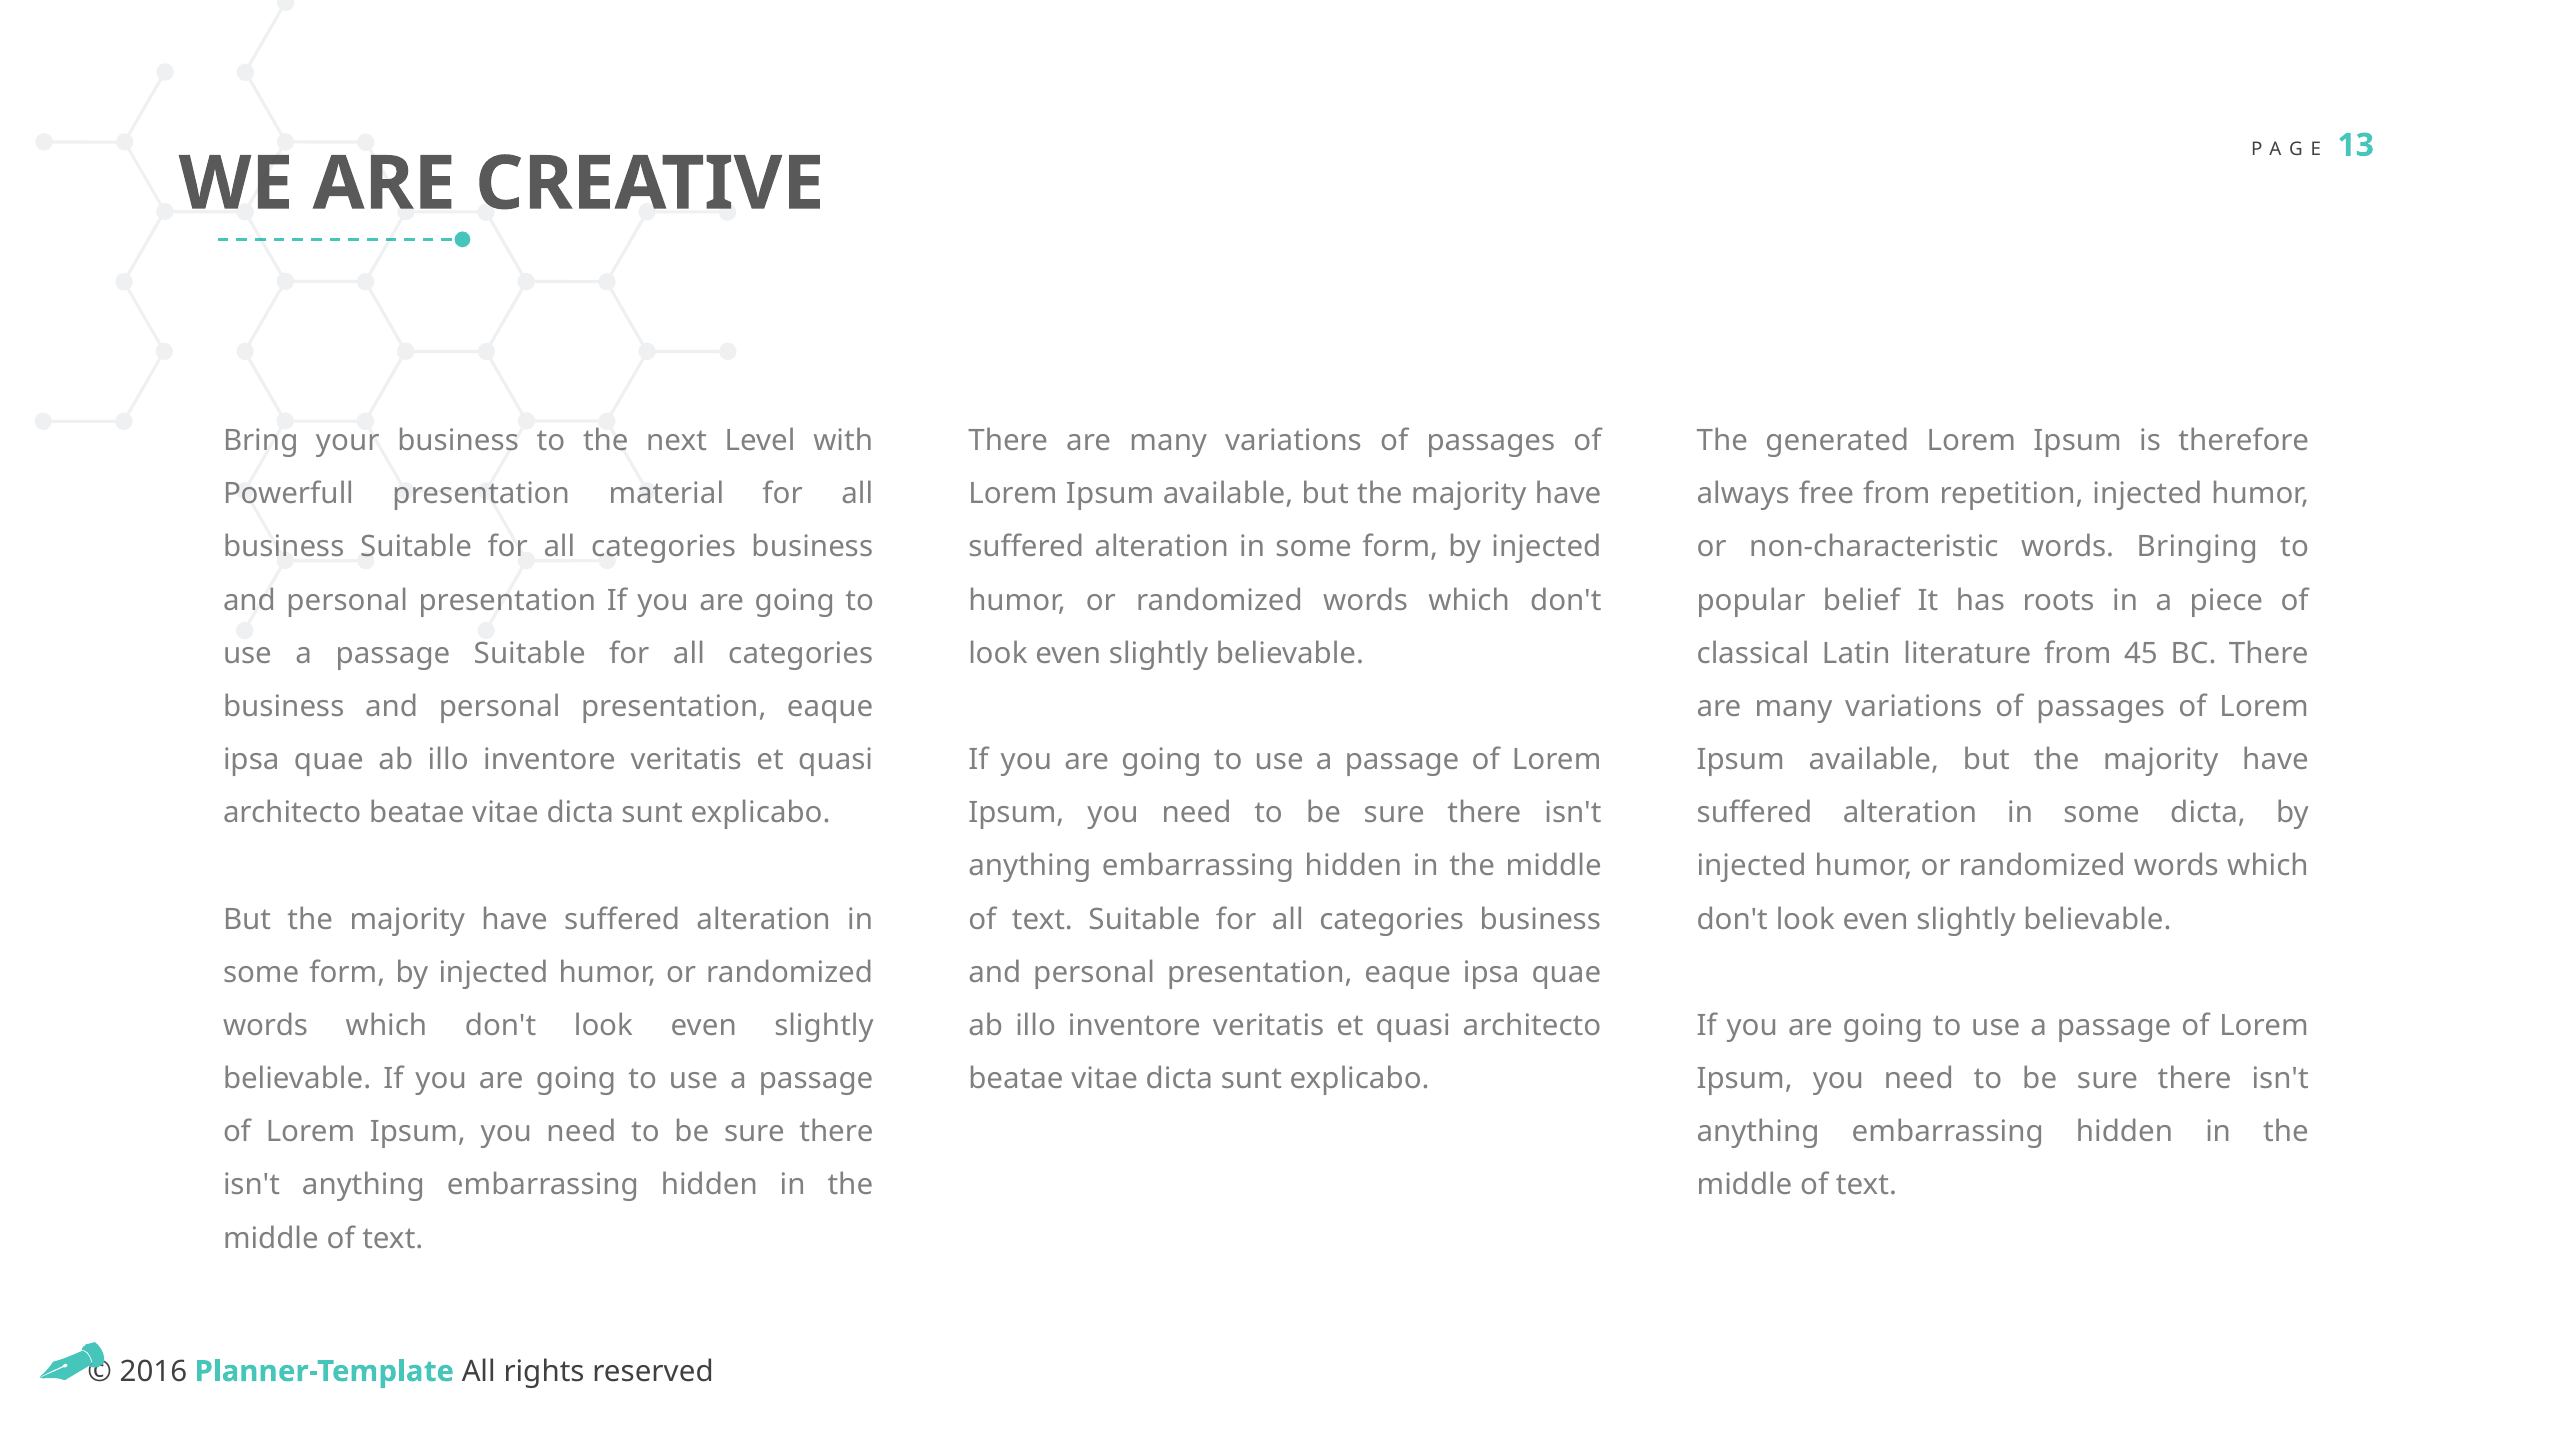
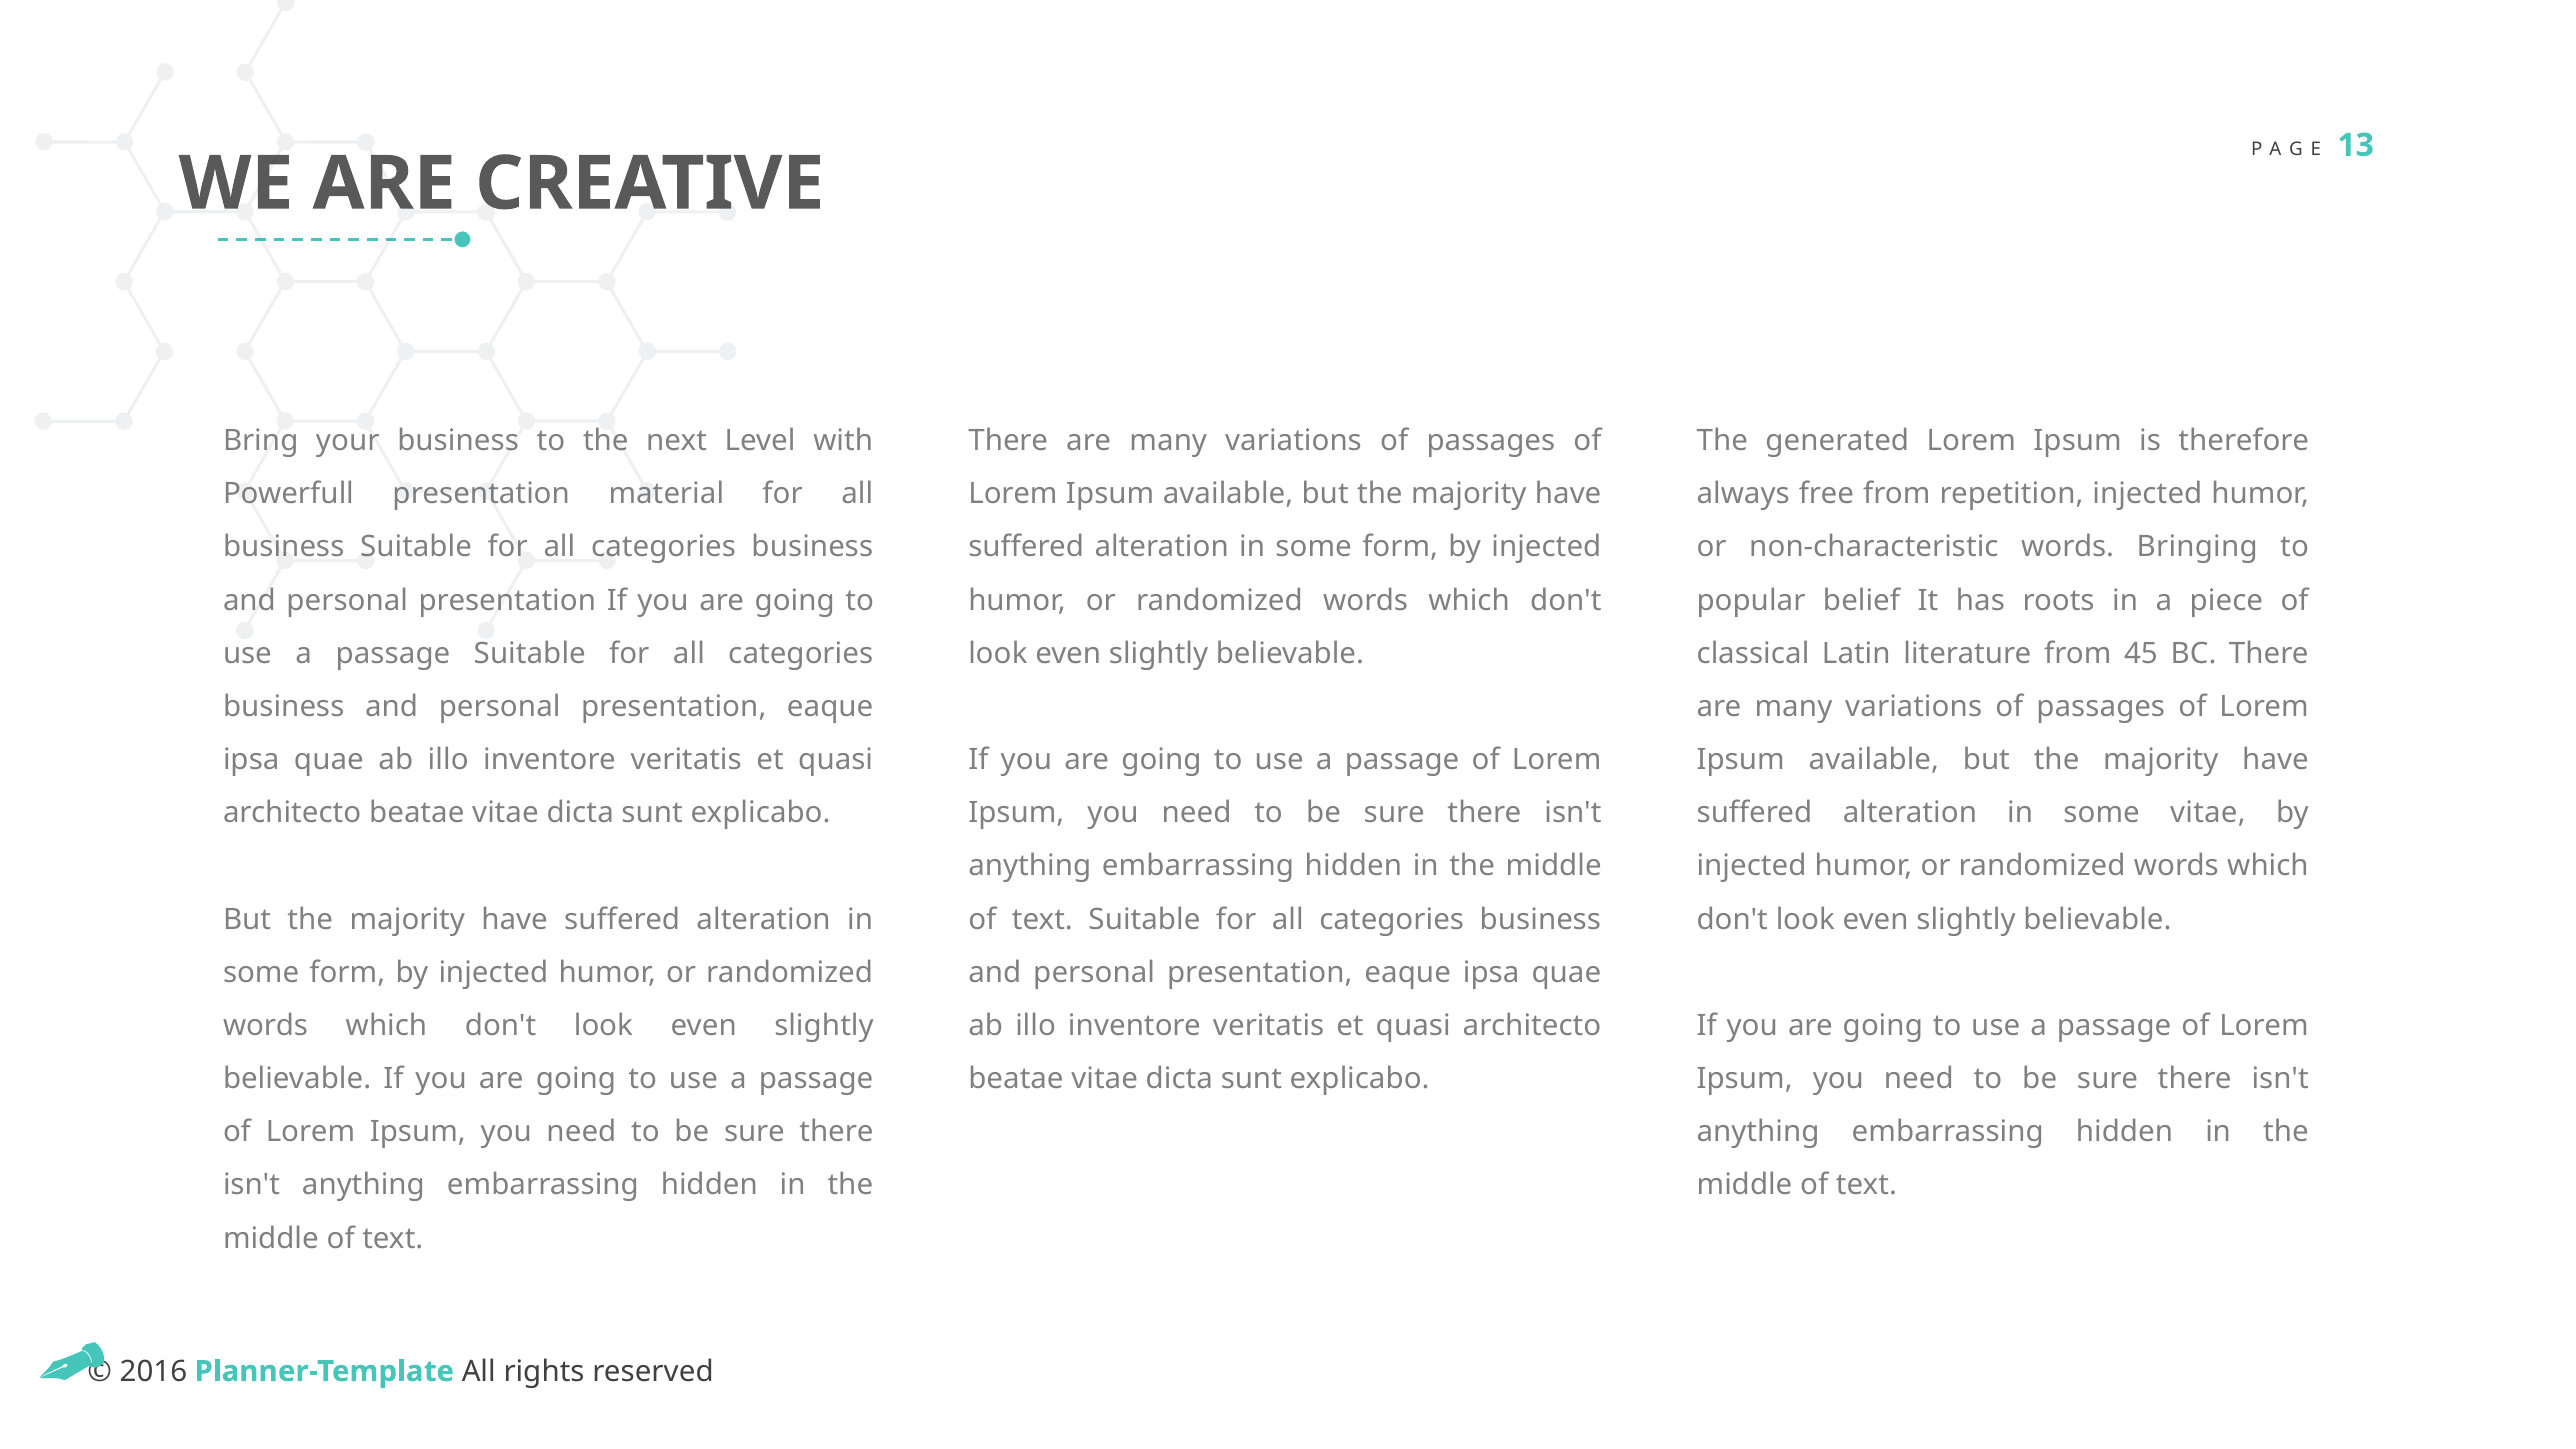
some dicta: dicta -> vitae
